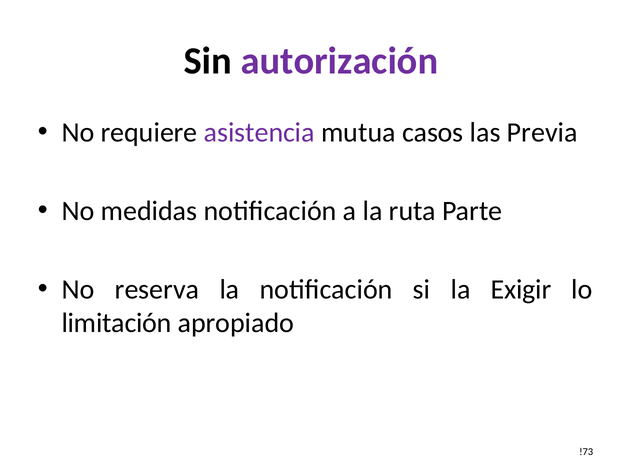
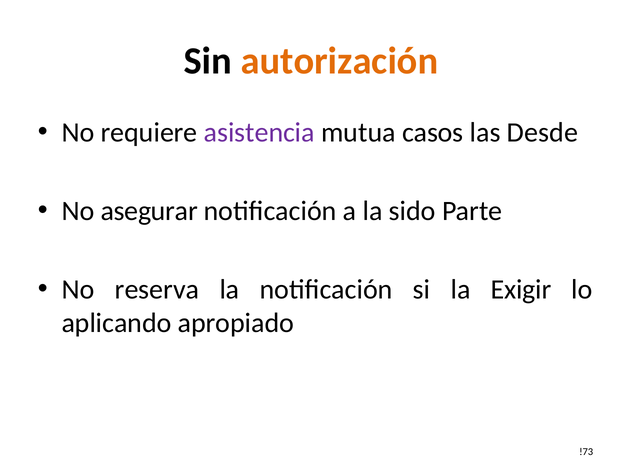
autorización colour: purple -> orange
Previa: Previa -> Desde
medidas: medidas -> asegurar
ruta: ruta -> sido
limitación: limitación -> aplicando
